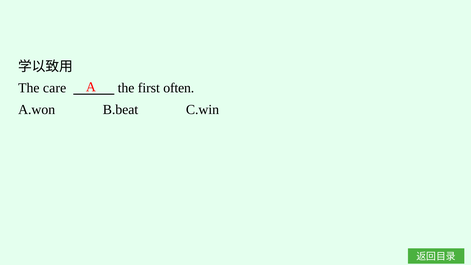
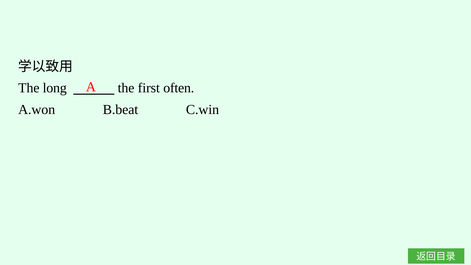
care: care -> long
